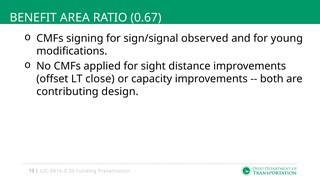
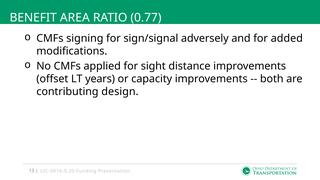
0.67: 0.67 -> 0.77
observed: observed -> adversely
young: young -> added
close: close -> years
